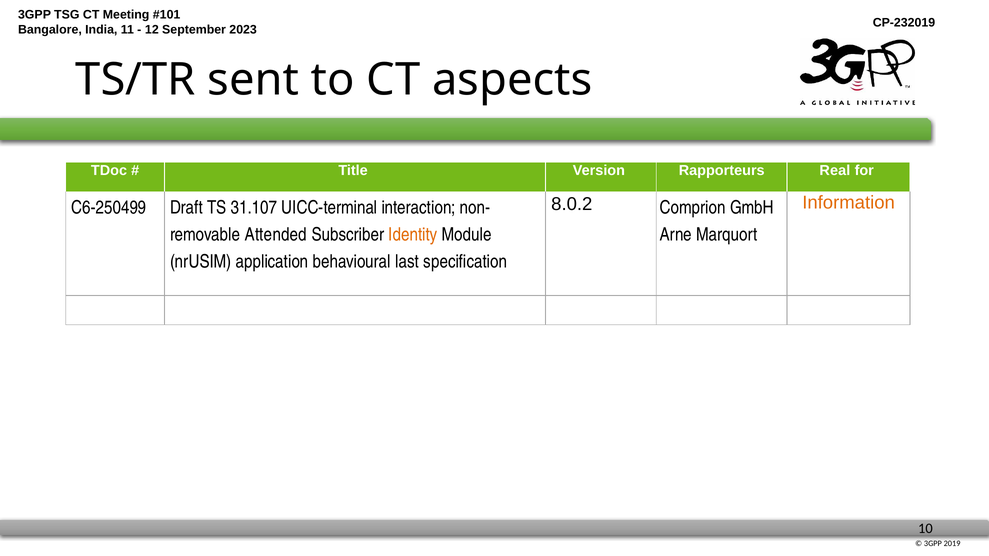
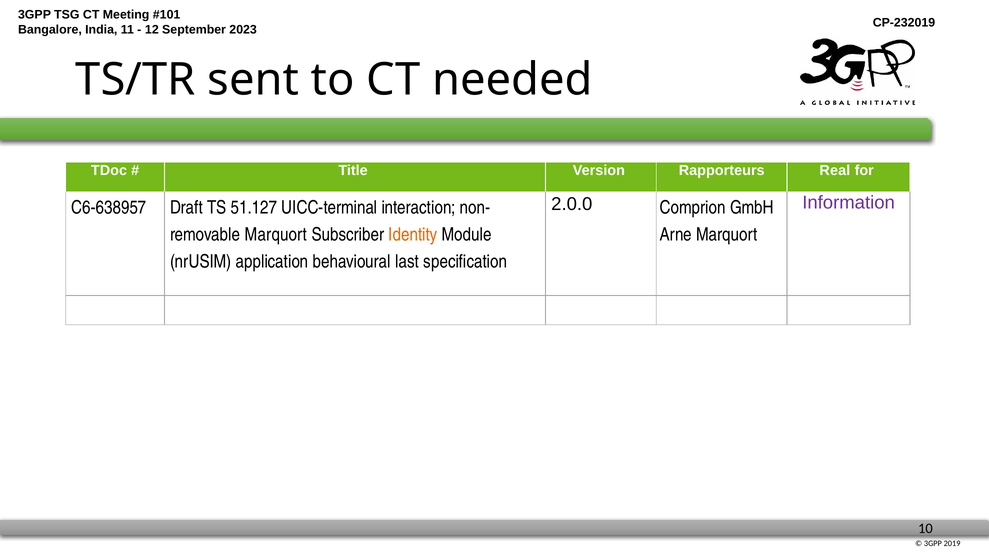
aspects: aspects -> needed
Information colour: orange -> purple
8.0.2: 8.0.2 -> 2.0.0
C6-250499: C6-250499 -> C6-638957
31.107: 31.107 -> 51.127
Attended at (276, 235): Attended -> Marquort
